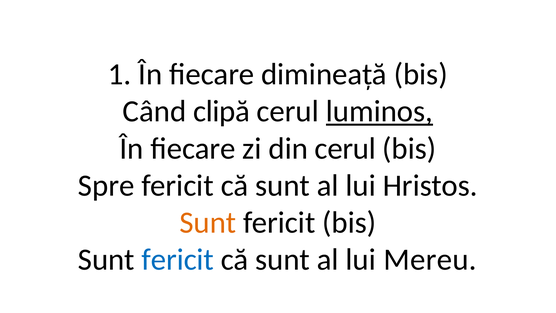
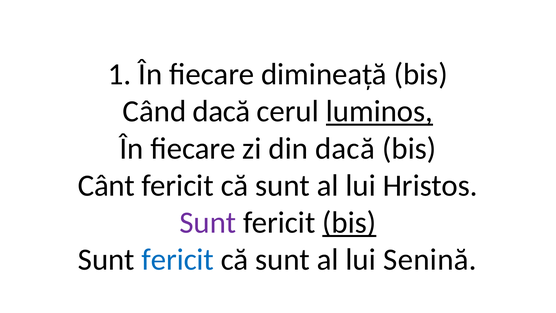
Când clipă: clipă -> dacă
din cerul: cerul -> dacă
Spre: Spre -> Cânt
Sunt at (208, 222) colour: orange -> purple
bis at (349, 222) underline: none -> present
Mereu: Mereu -> Senină
